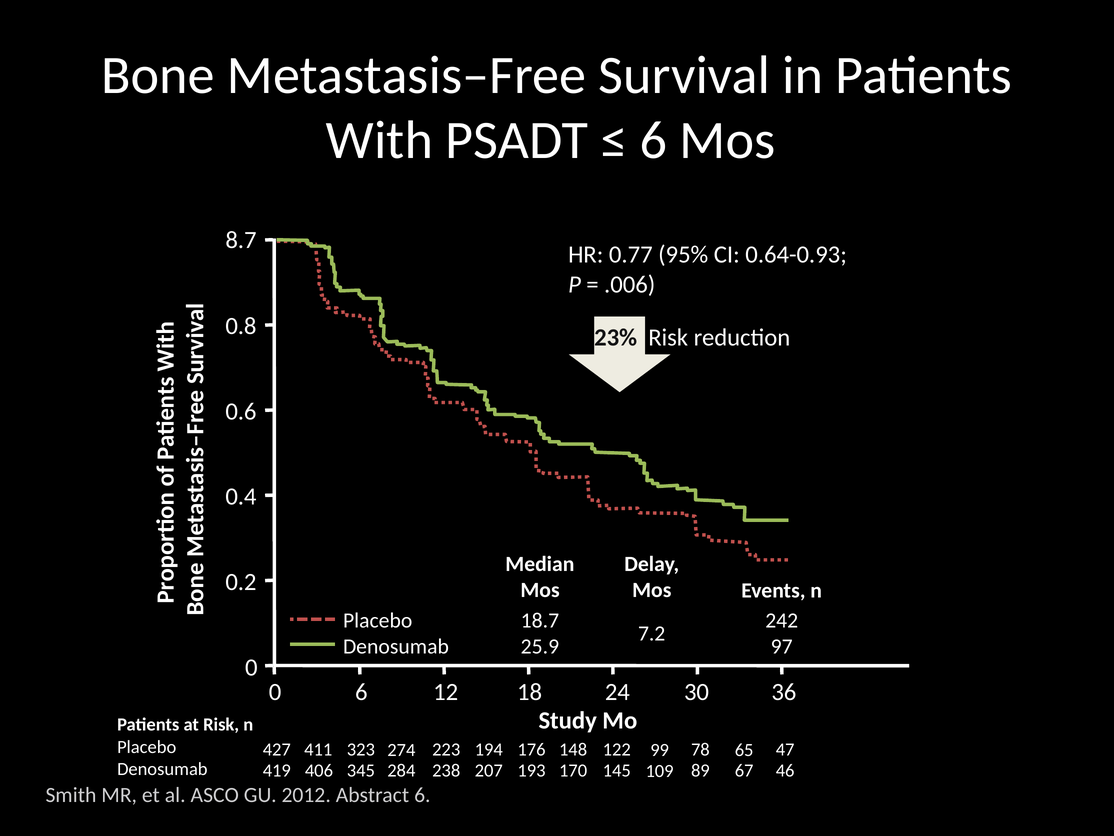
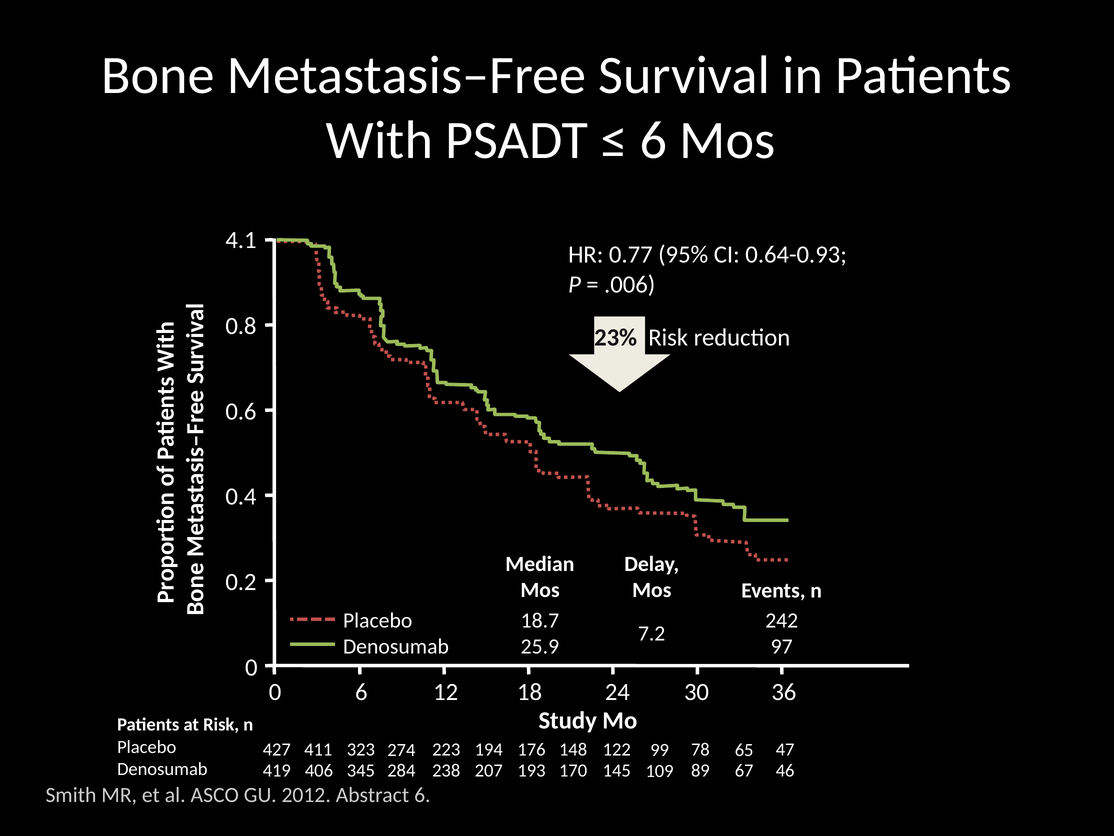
8.7: 8.7 -> 4.1
